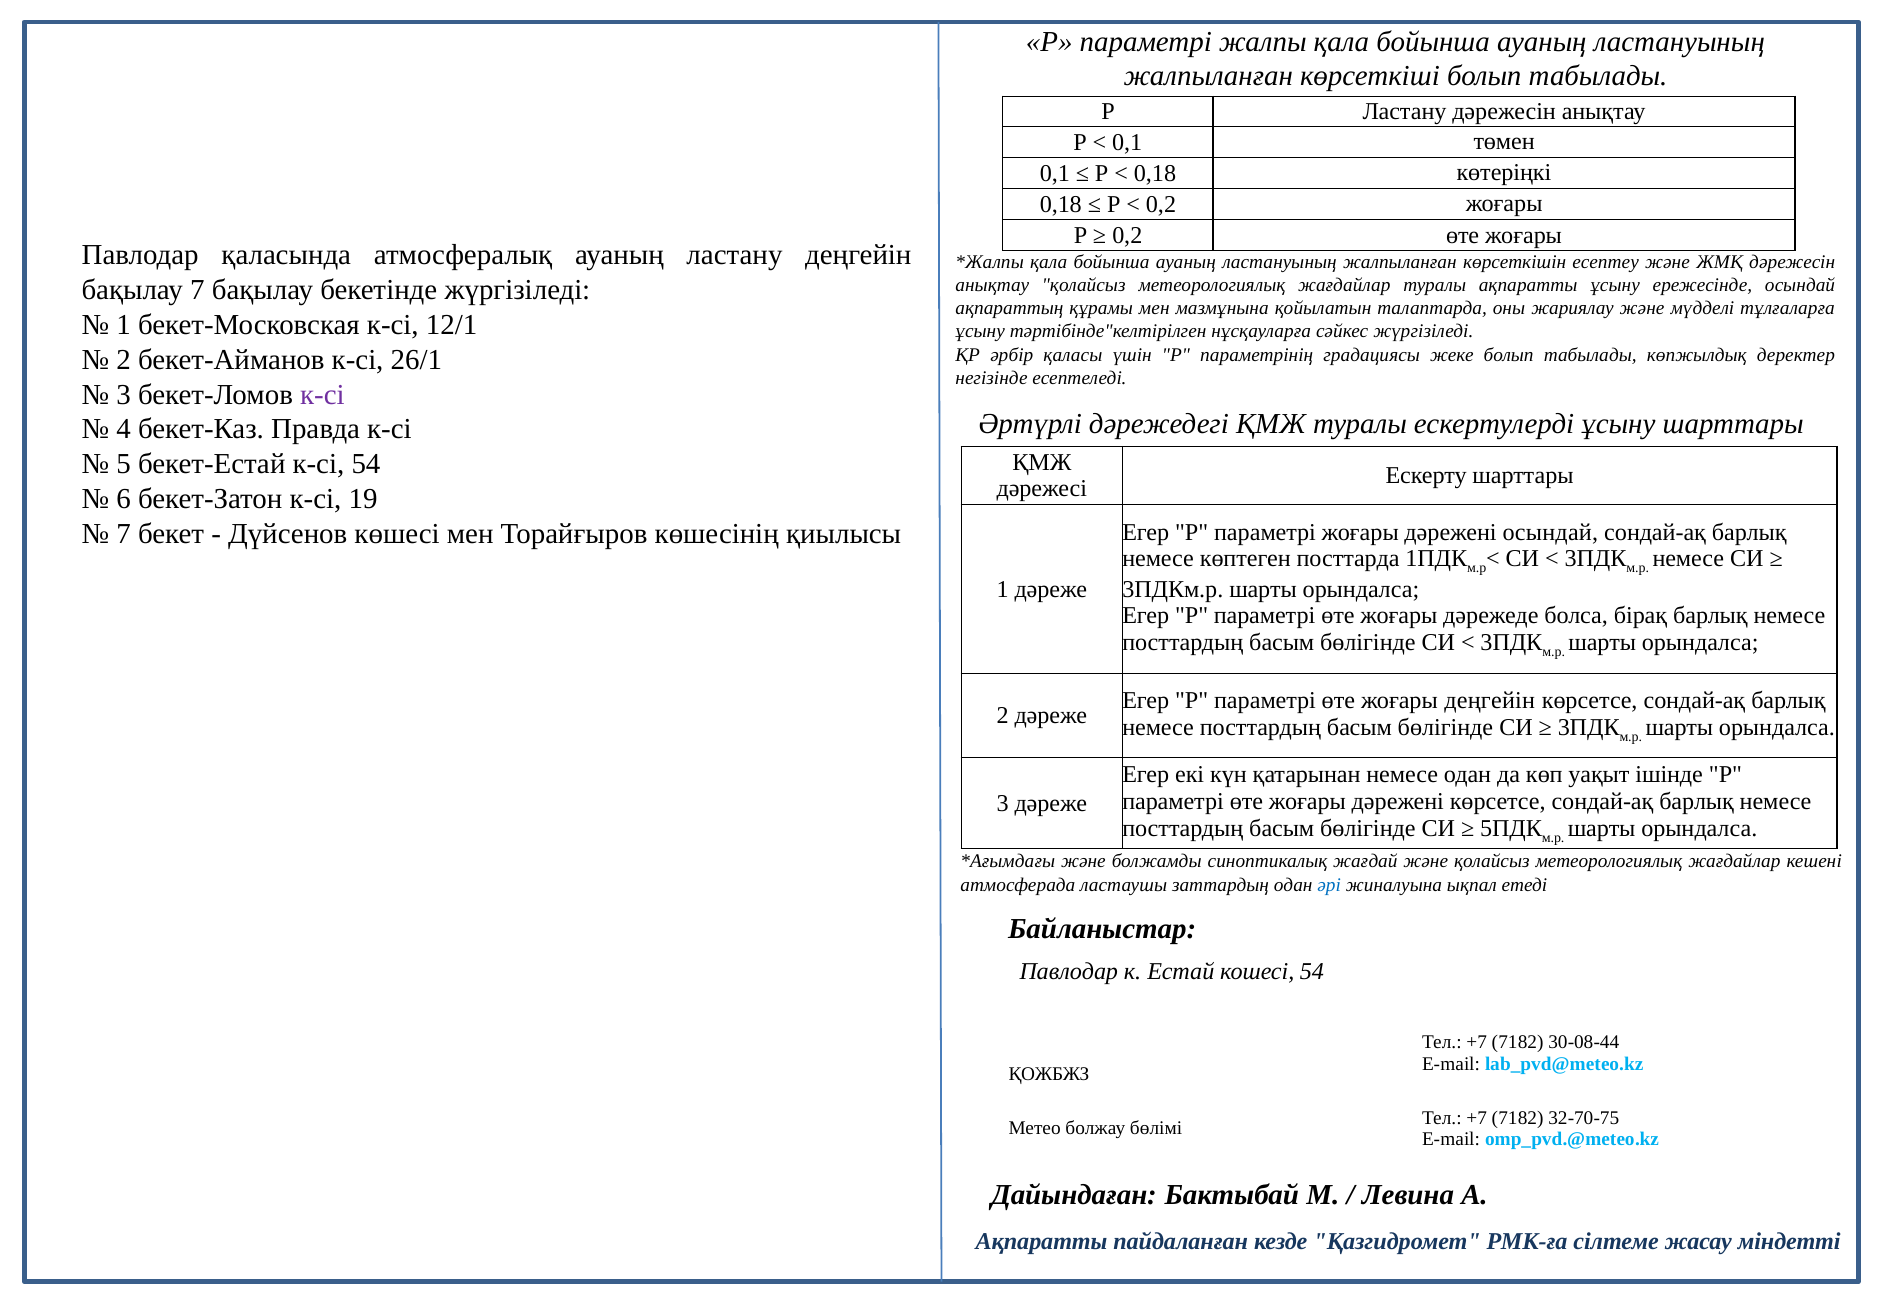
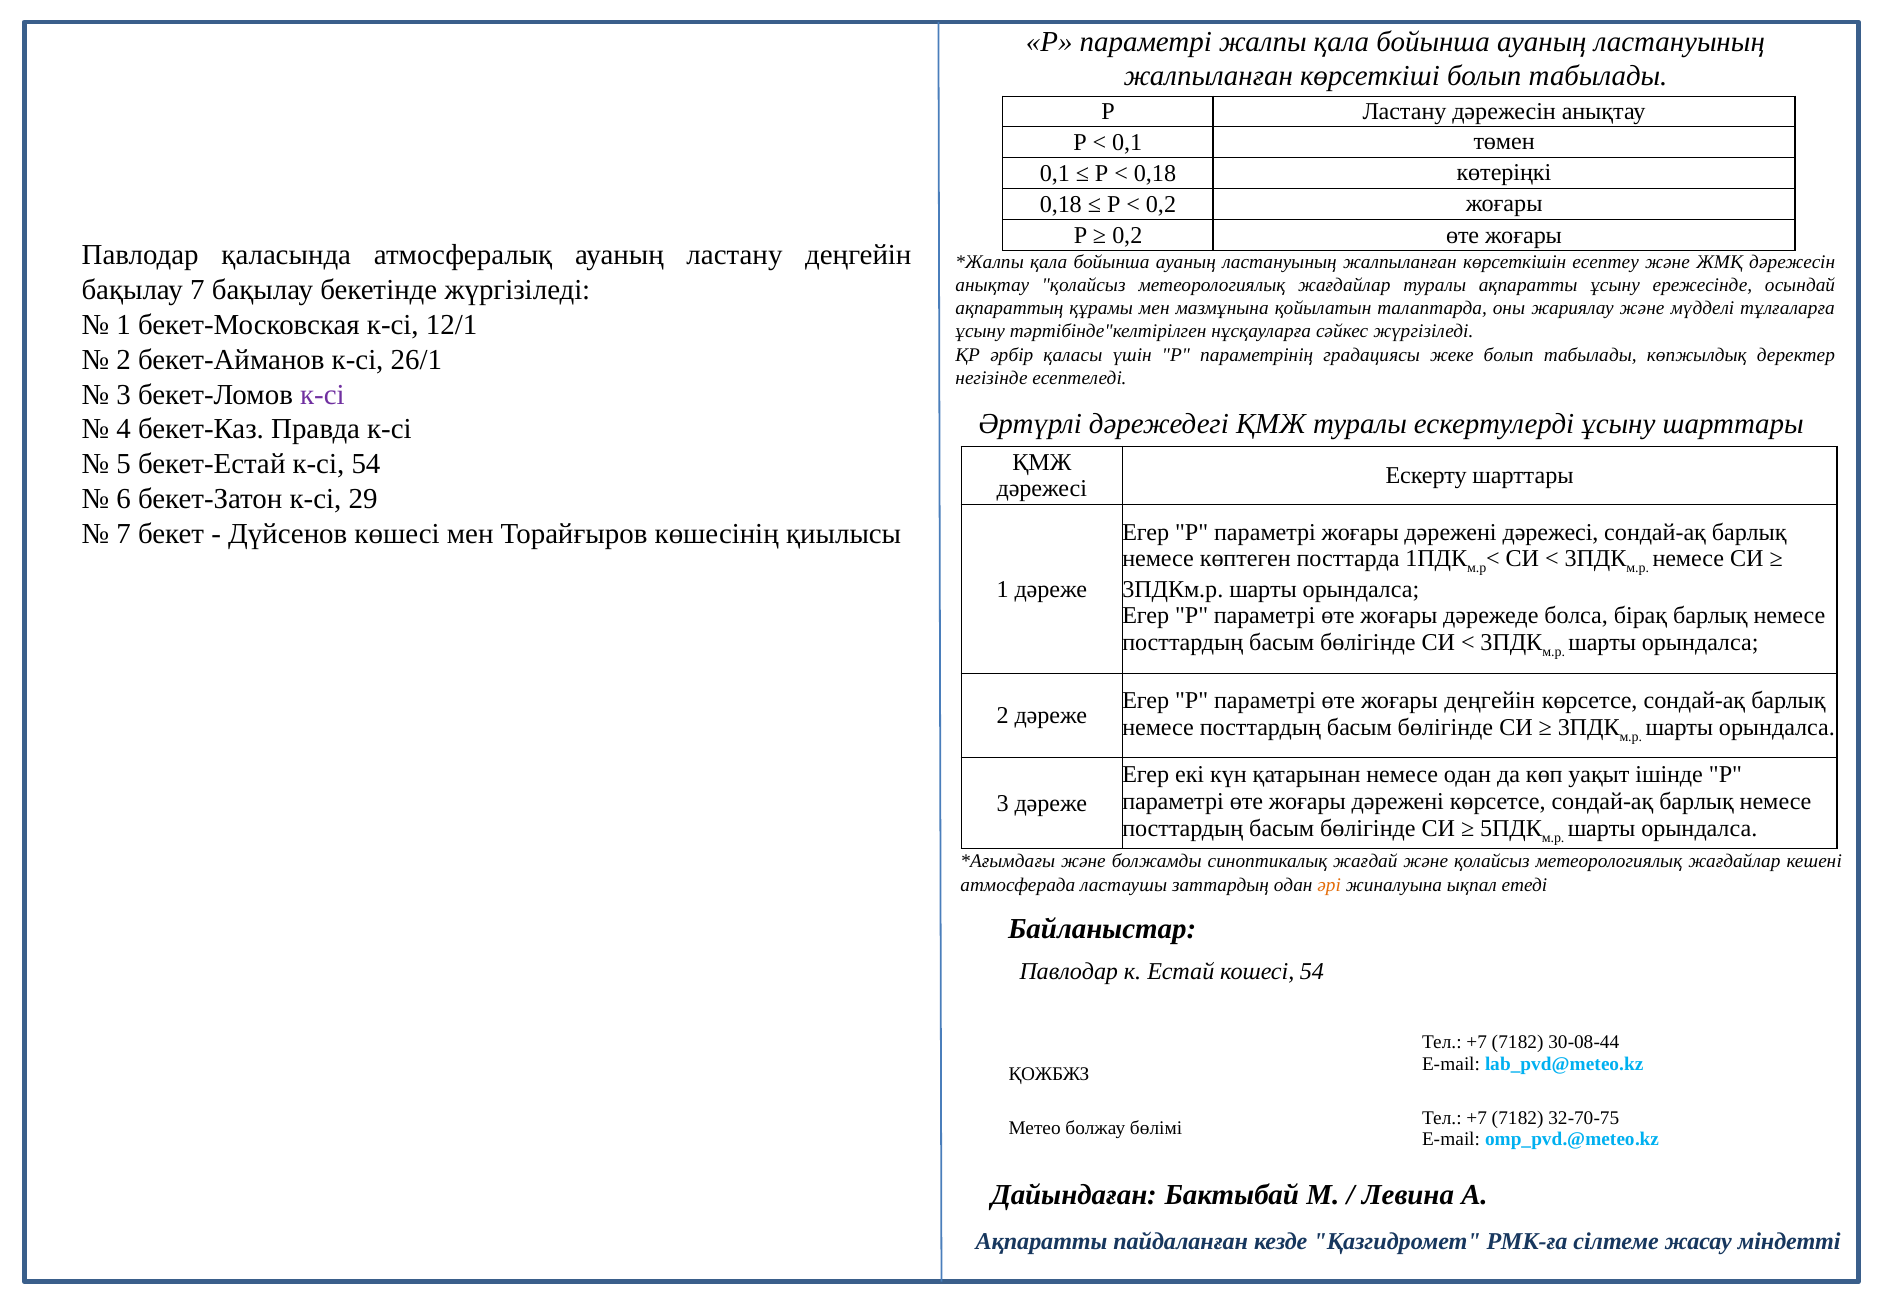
19: 19 -> 29
дәрежені осындай: осындай -> дәрежесі
әрі colour: blue -> orange
